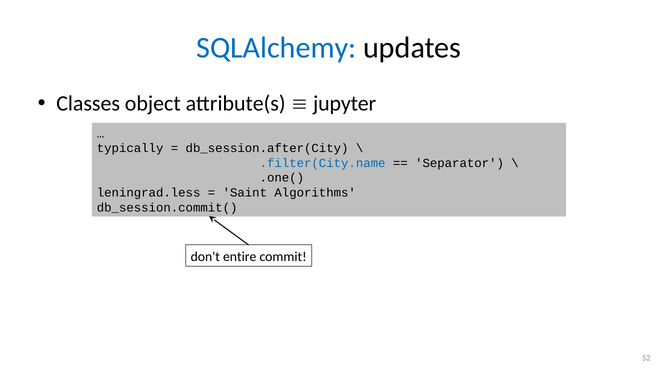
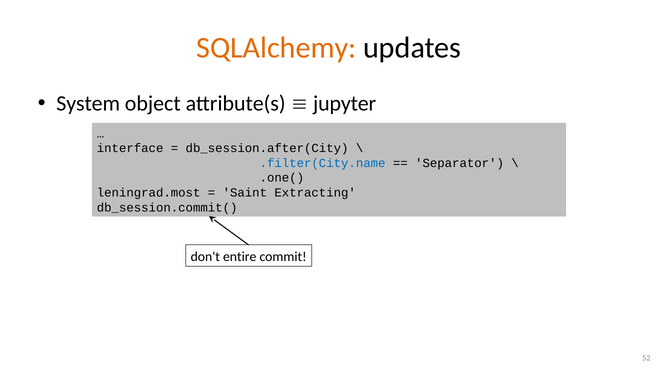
SQLAlchemy colour: blue -> orange
Classes: Classes -> System
typically: typically -> interface
leningrad.less: leningrad.less -> leningrad.most
Algorithms: Algorithms -> Extracting
